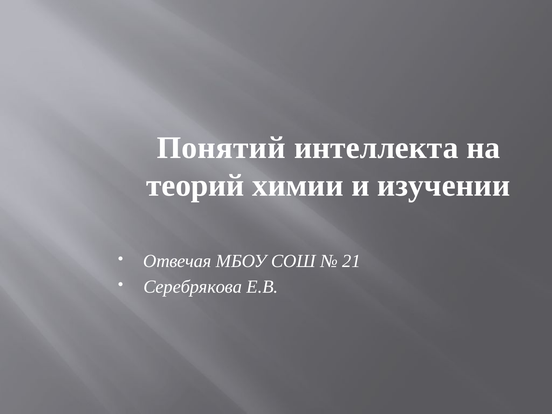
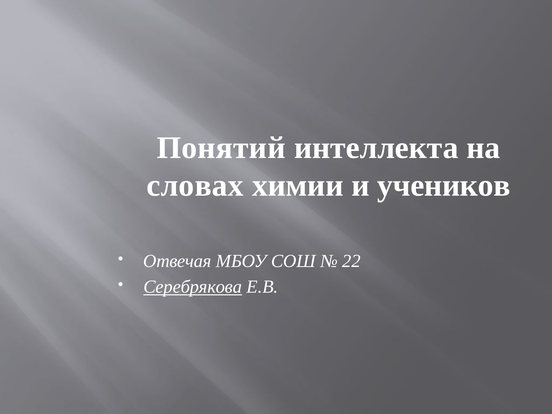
теорий: теорий -> словах
изучении: изучении -> учеников
21: 21 -> 22
Серебрякова underline: none -> present
